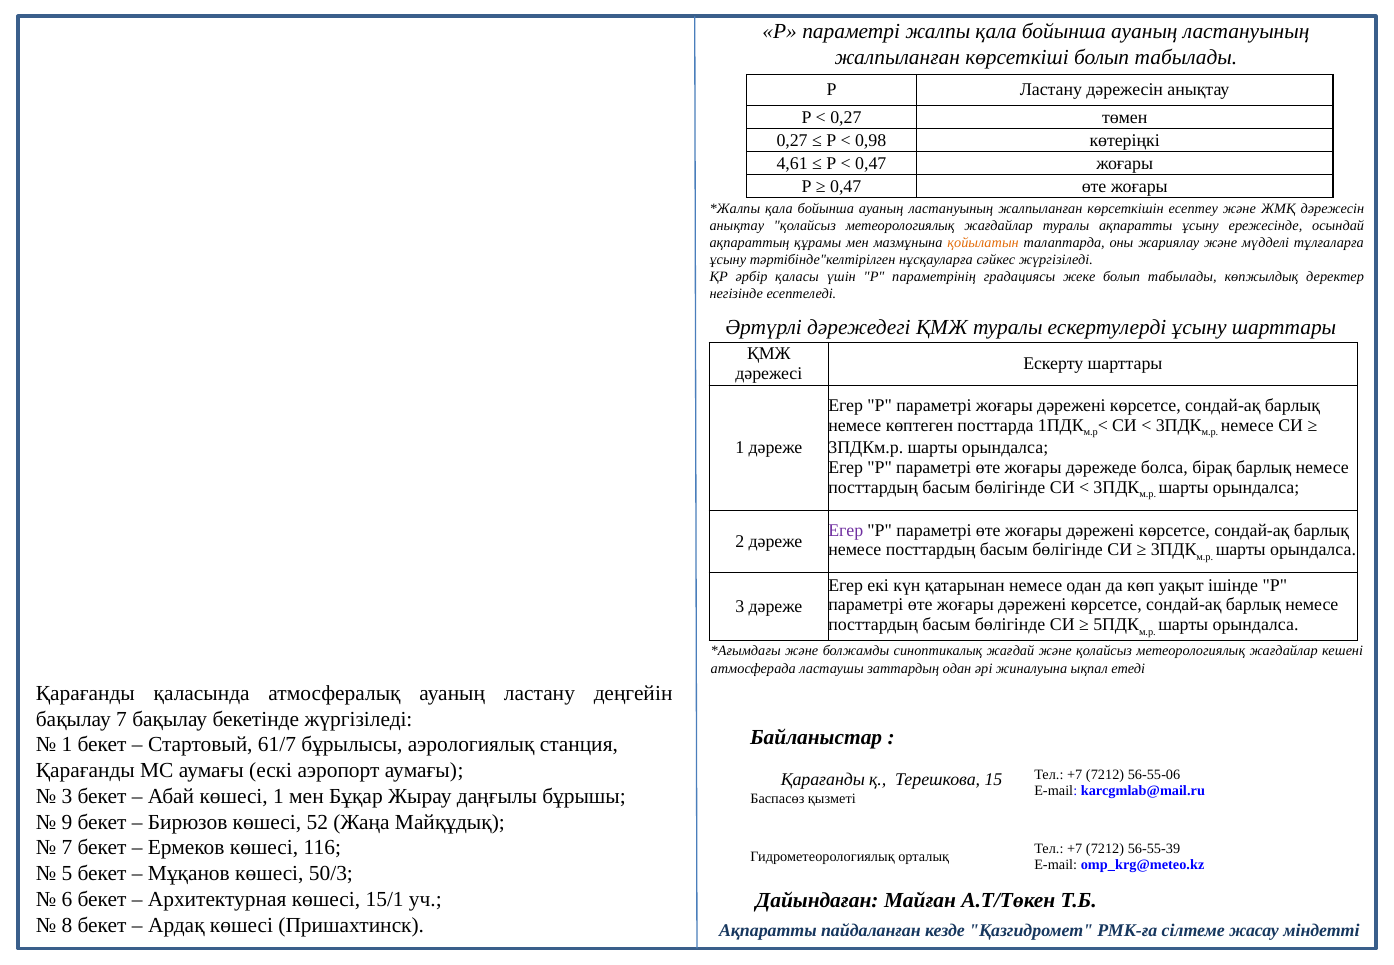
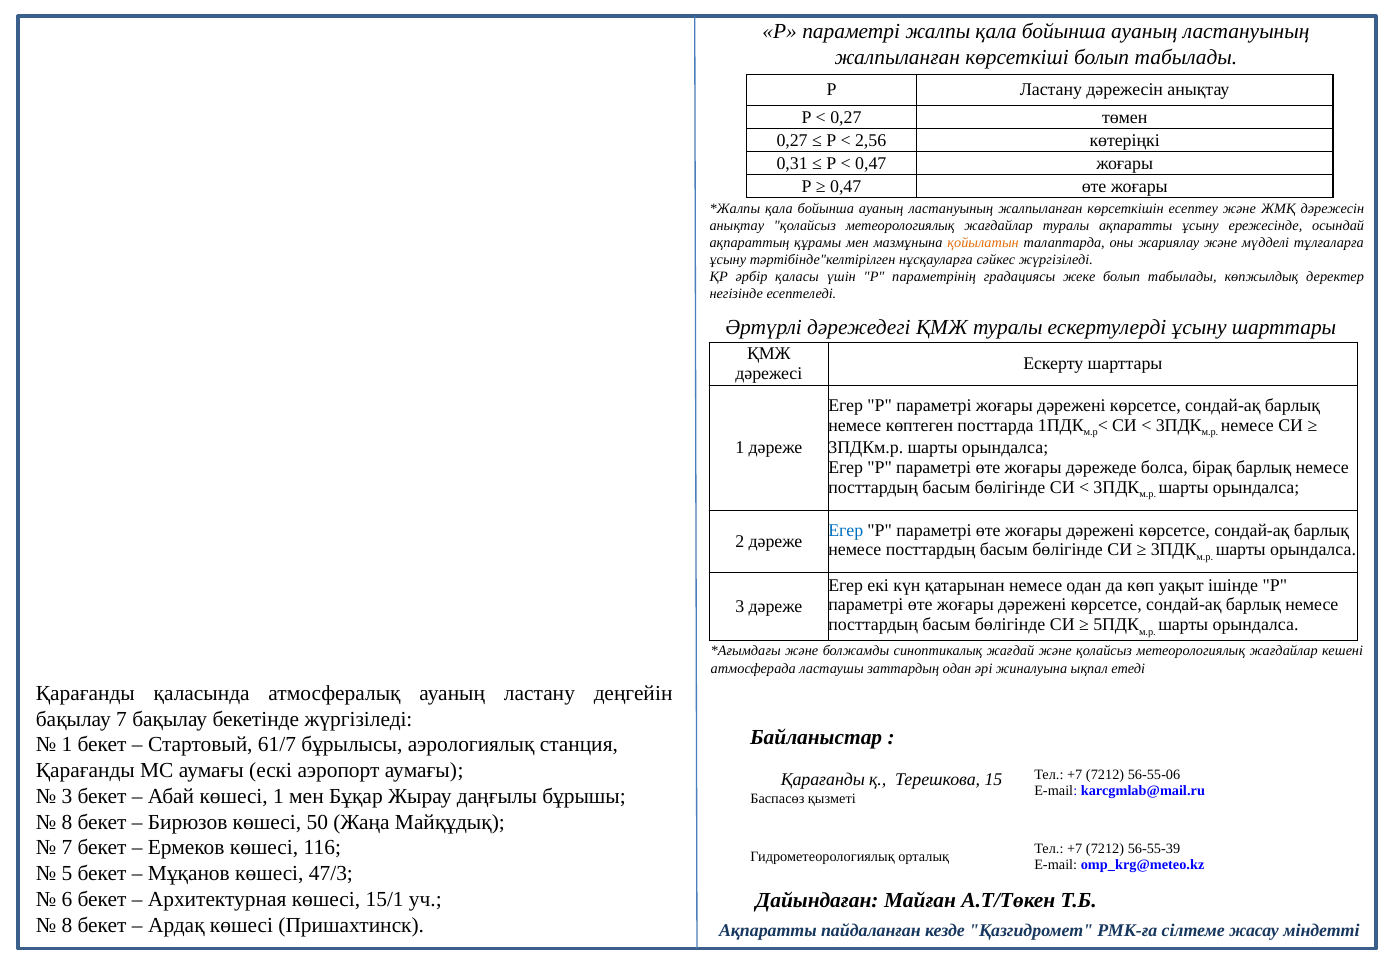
0,98: 0,98 -> 2,56
4,61: 4,61 -> 0,31
Егер at (846, 530) colour: purple -> blue
9 at (67, 822): 9 -> 8
52: 52 -> 50
50/3: 50/3 -> 47/3
